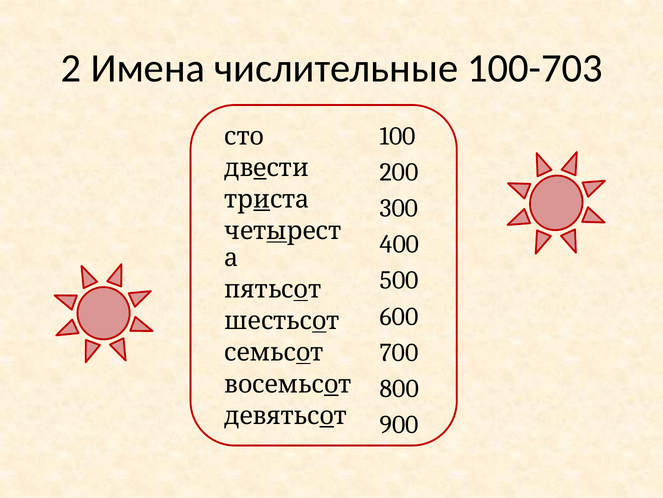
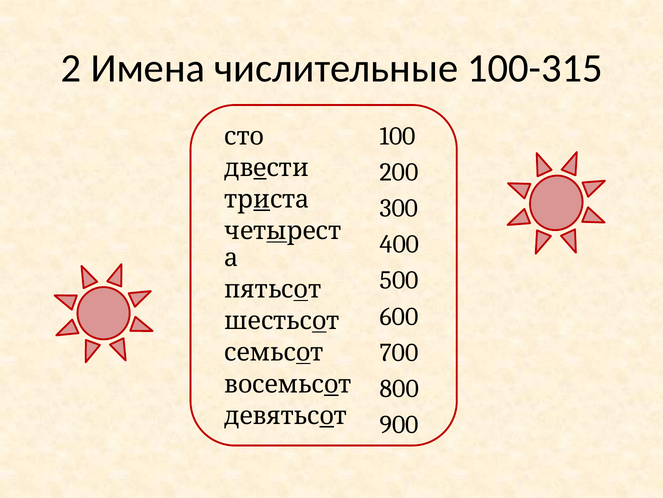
100-703: 100-703 -> 100-315
